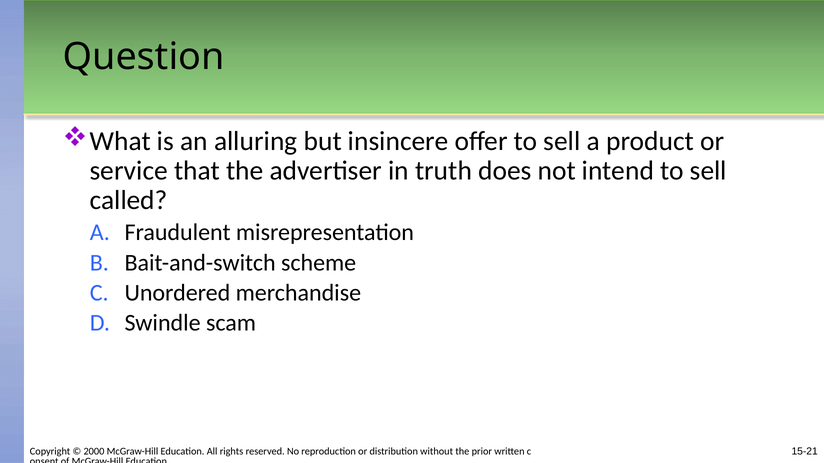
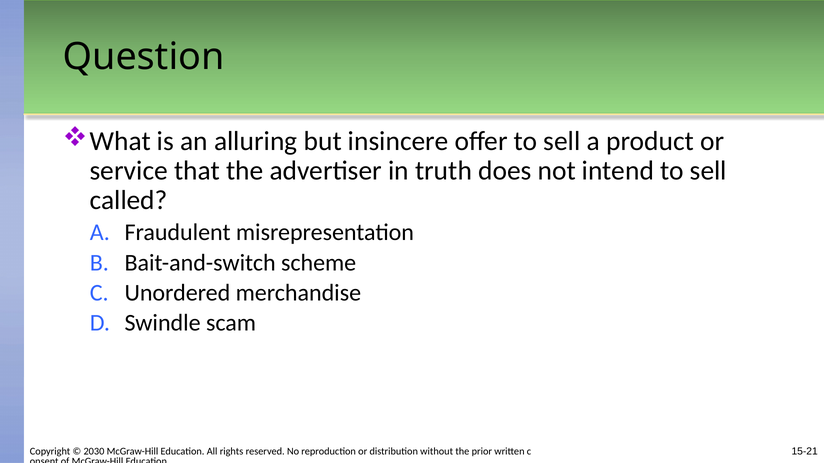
2000: 2000 -> 2030
